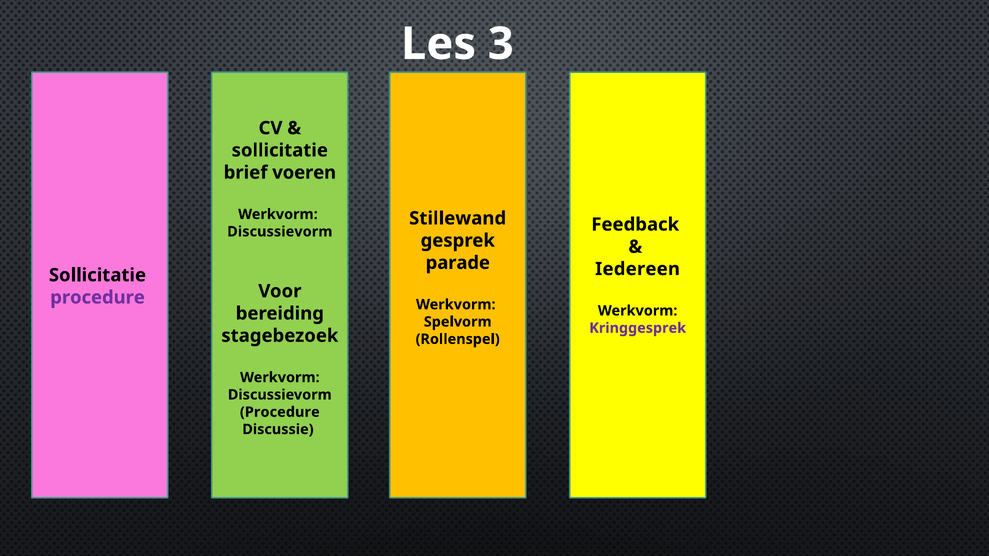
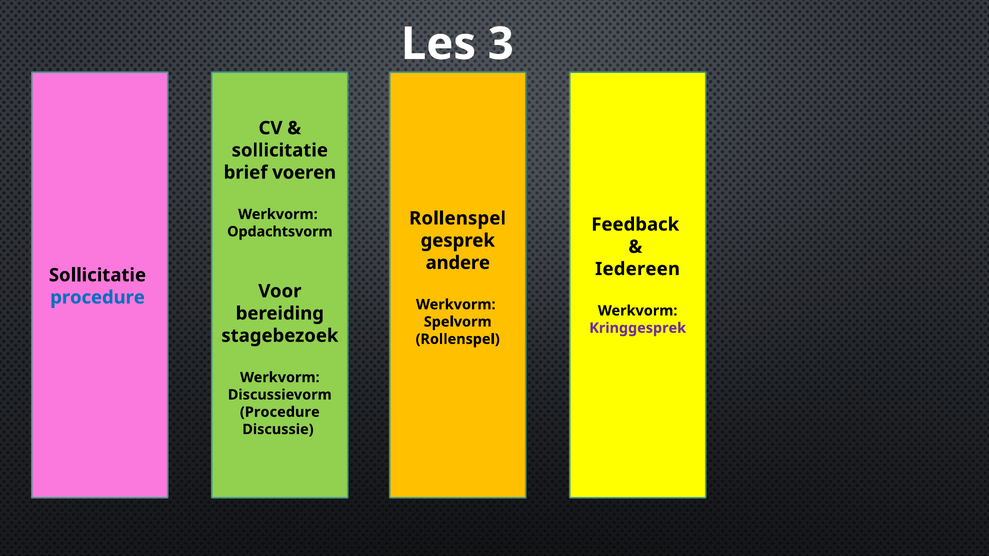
Stillewand at (458, 218): Stillewand -> Rollenspel
Discussievorm at (280, 232): Discussievorm -> Opdachtsvorm
parade: parade -> andere
procedure at (98, 298) colour: purple -> blue
